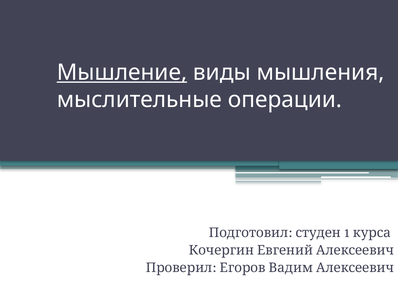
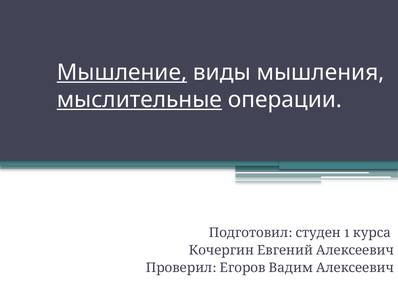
мыслительные underline: none -> present
